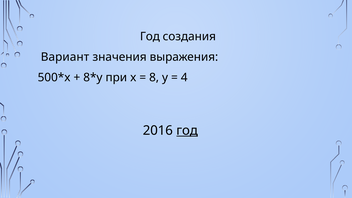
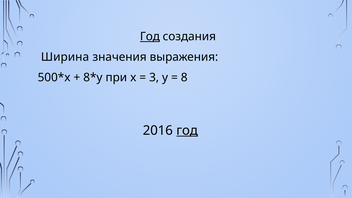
Год at (150, 36) underline: none -> present
Вариант: Вариант -> Ширина
8: 8 -> 3
4: 4 -> 8
